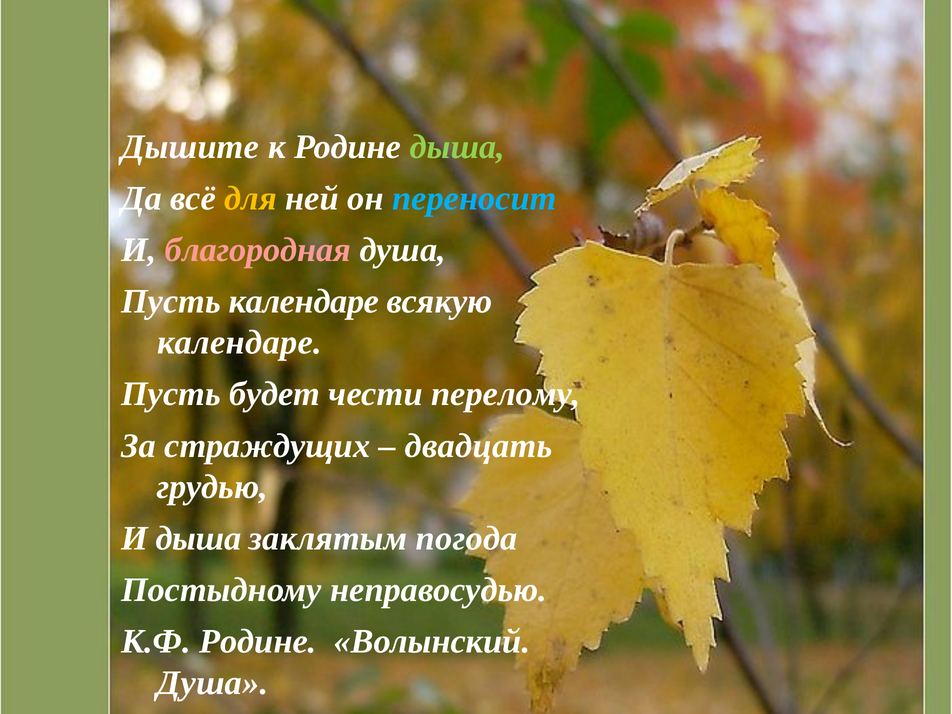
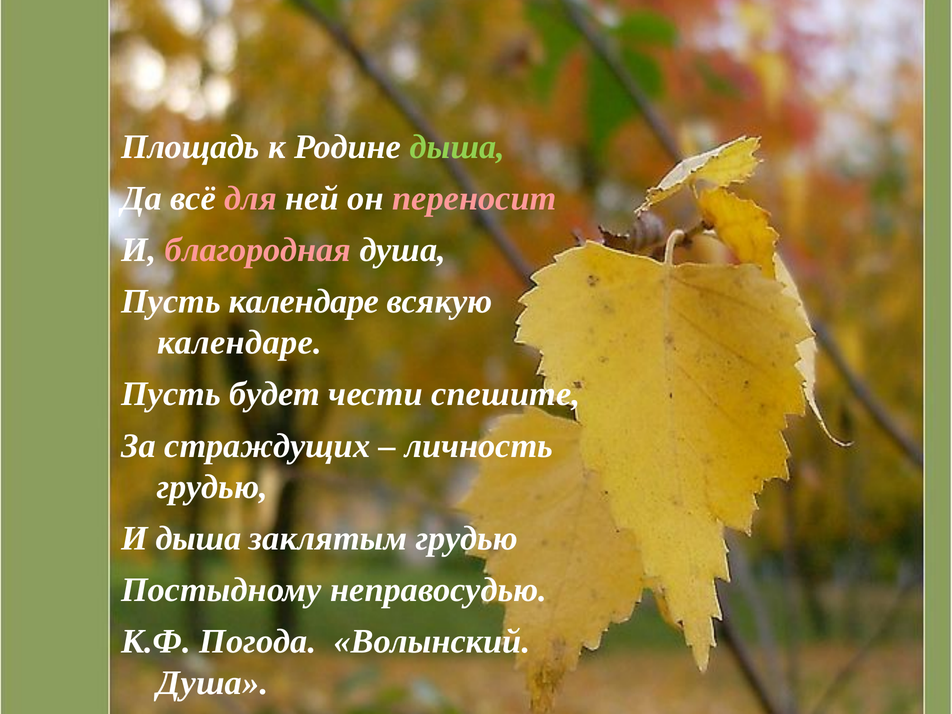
Дышите: Дышите -> Площадь
для colour: yellow -> pink
переносит colour: light blue -> pink
перелому: перелому -> спешите
двадцать: двадцать -> личность
заклятым погода: погода -> грудью
К.Ф Родине: Родине -> Погода
